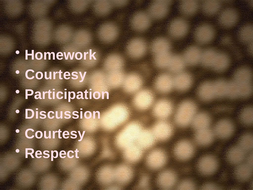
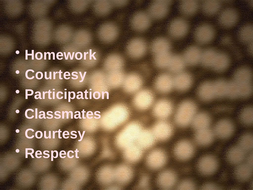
Discussion: Discussion -> Classmates
